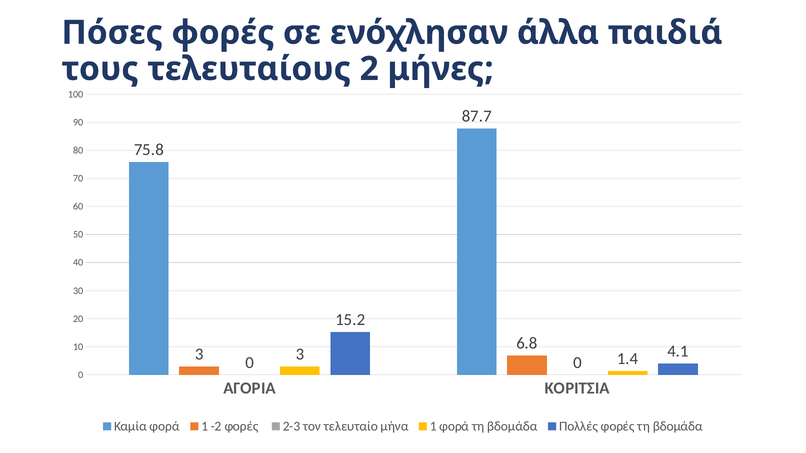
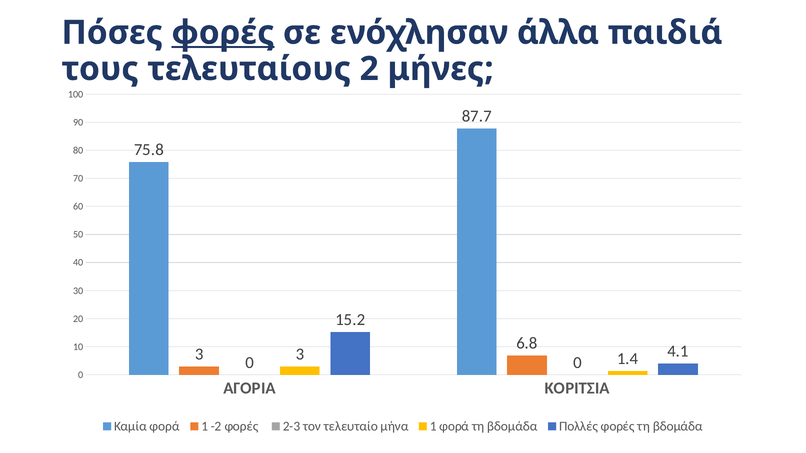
φορές at (223, 33) underline: none -> present
